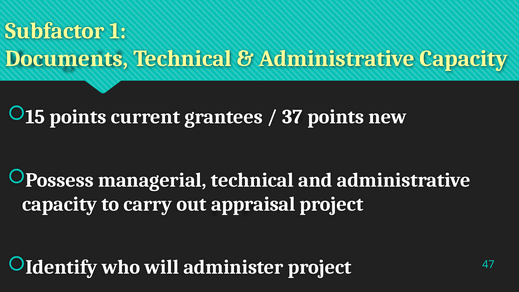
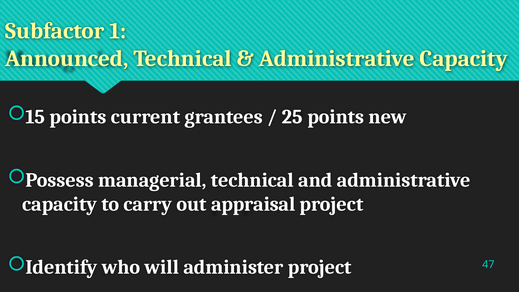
Documents: Documents -> Announced
37: 37 -> 25
